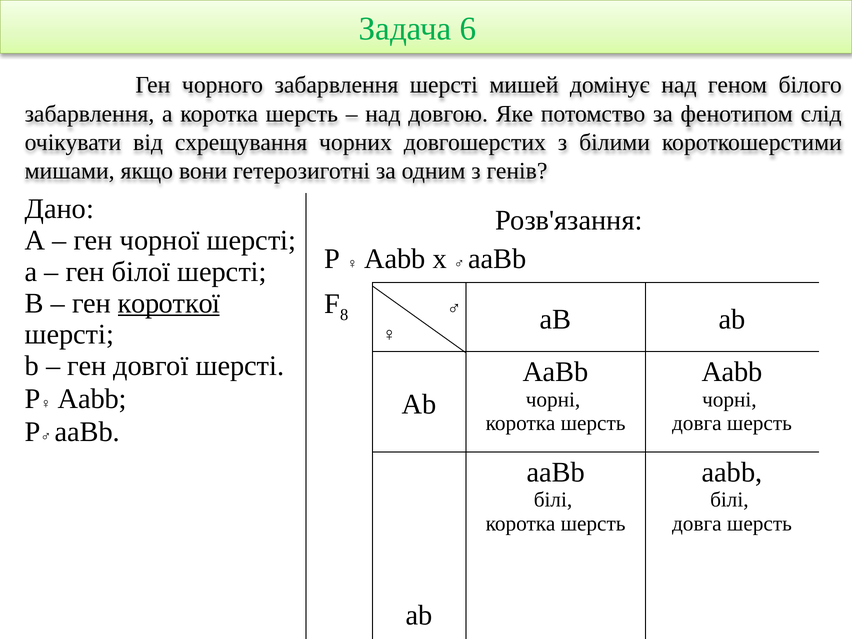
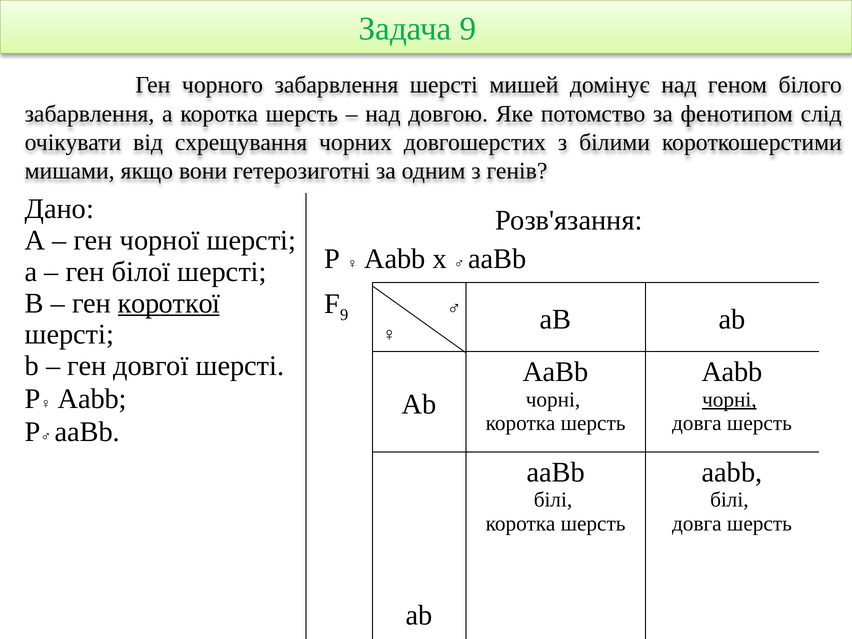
Задача 6: 6 -> 9
8 at (344, 315): 8 -> 9
чорні at (729, 400) underline: none -> present
